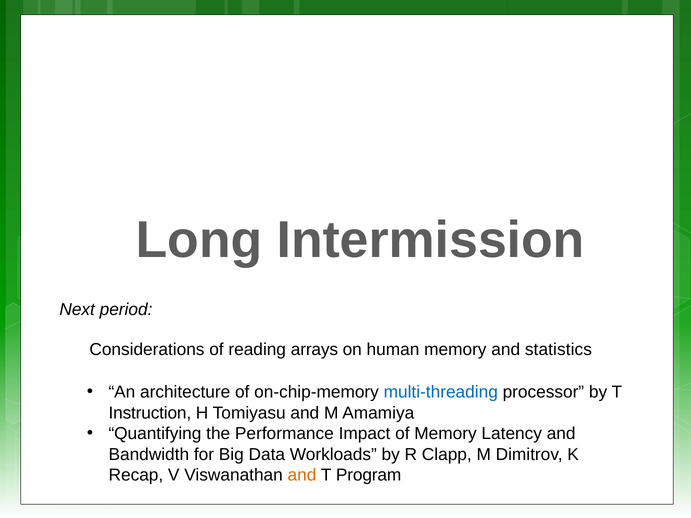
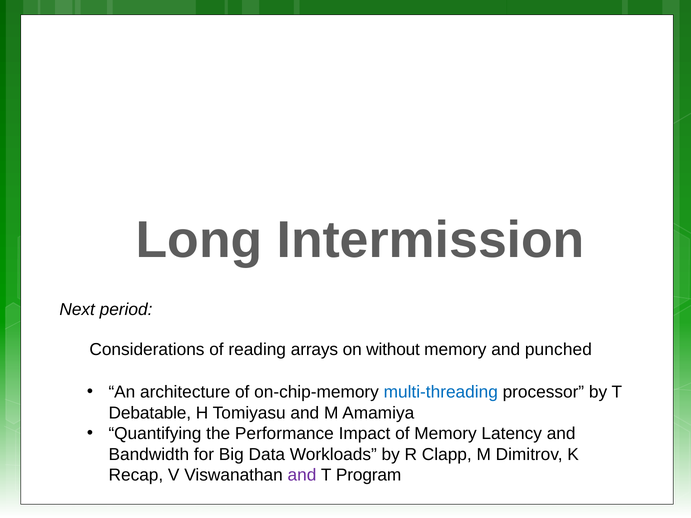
human: human -> without
statistics: statistics -> punched
Instruction: Instruction -> Debatable
and at (302, 475) colour: orange -> purple
